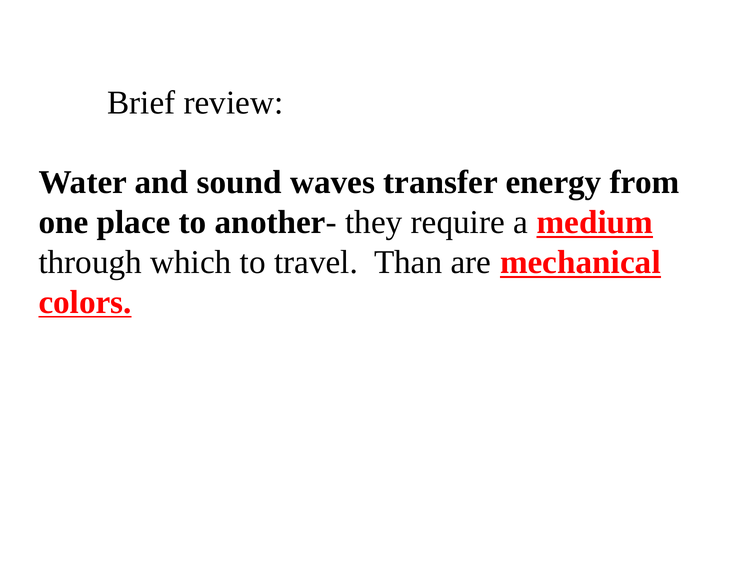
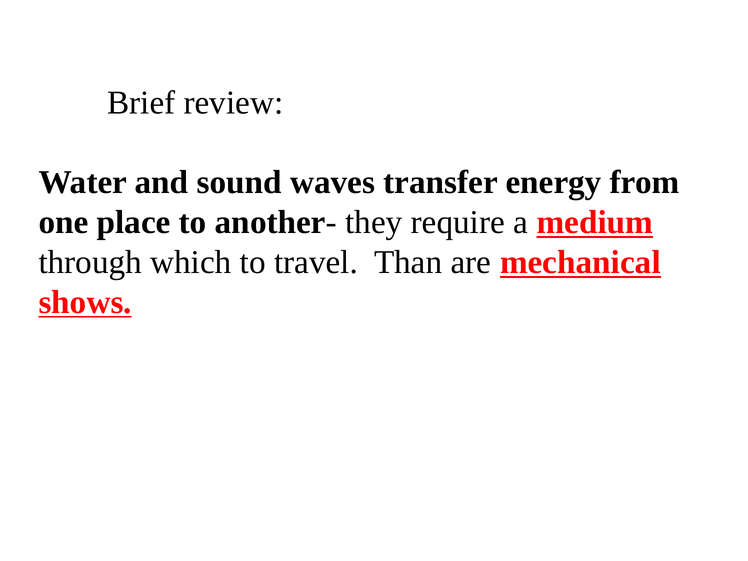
colors: colors -> shows
